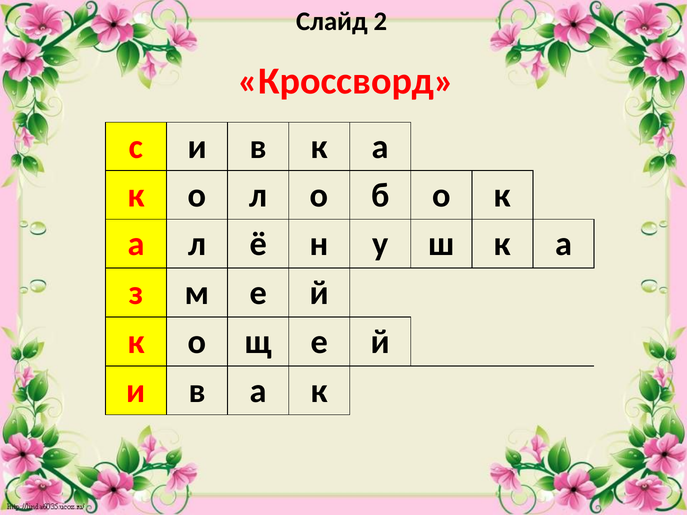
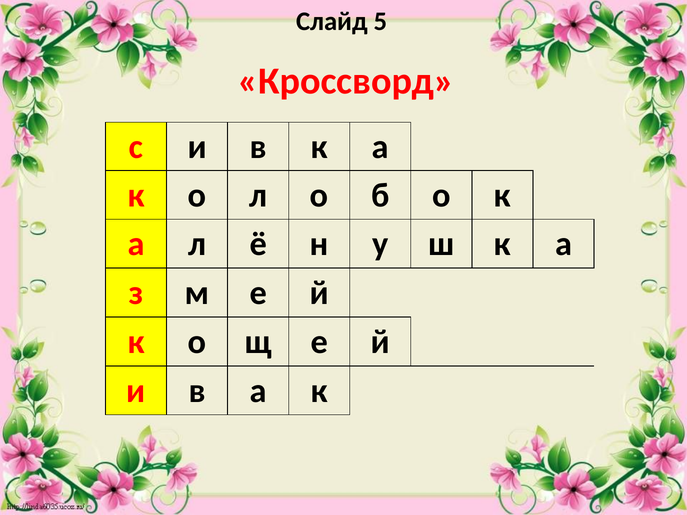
2: 2 -> 5
